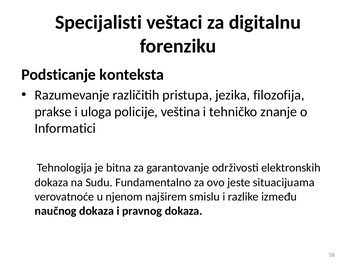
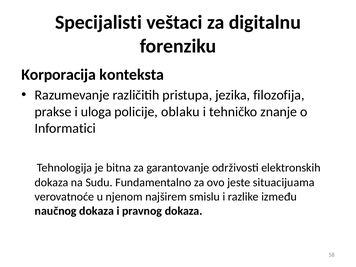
Podsticanje: Podsticanje -> Korporacija
veština: veština -> oblaku
